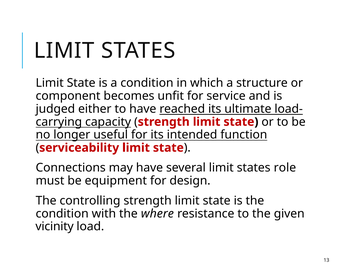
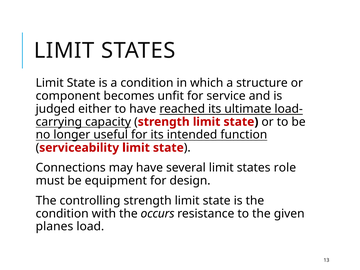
where: where -> occurs
vicinity: vicinity -> planes
